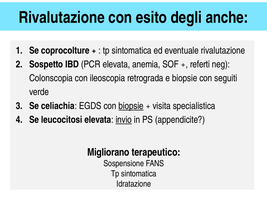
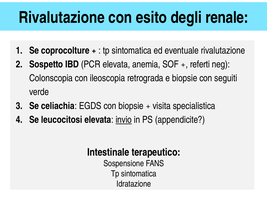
anche: anche -> renale
biopsie at (131, 106) underline: present -> none
Migliorano: Migliorano -> Intestinale
